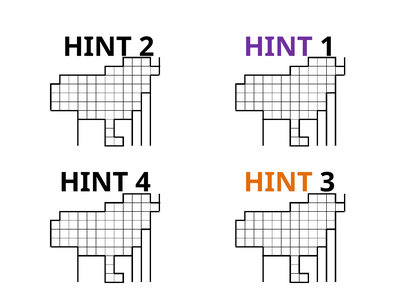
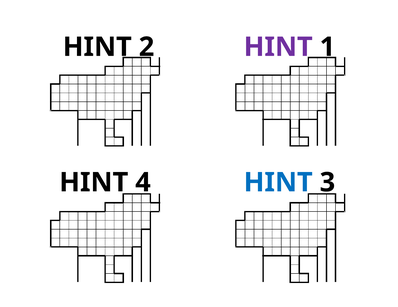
HINT at (278, 183) colour: orange -> blue
